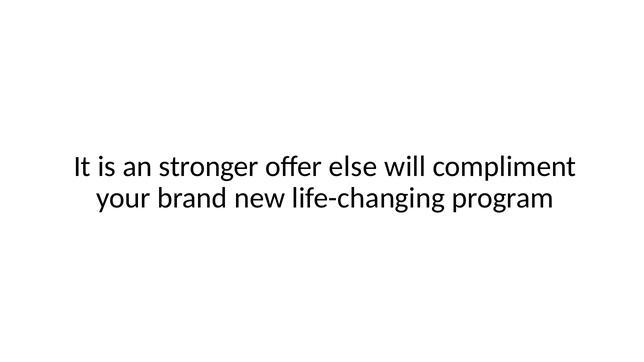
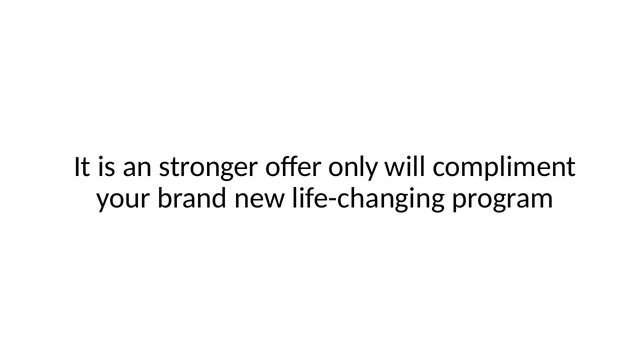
else: else -> only
